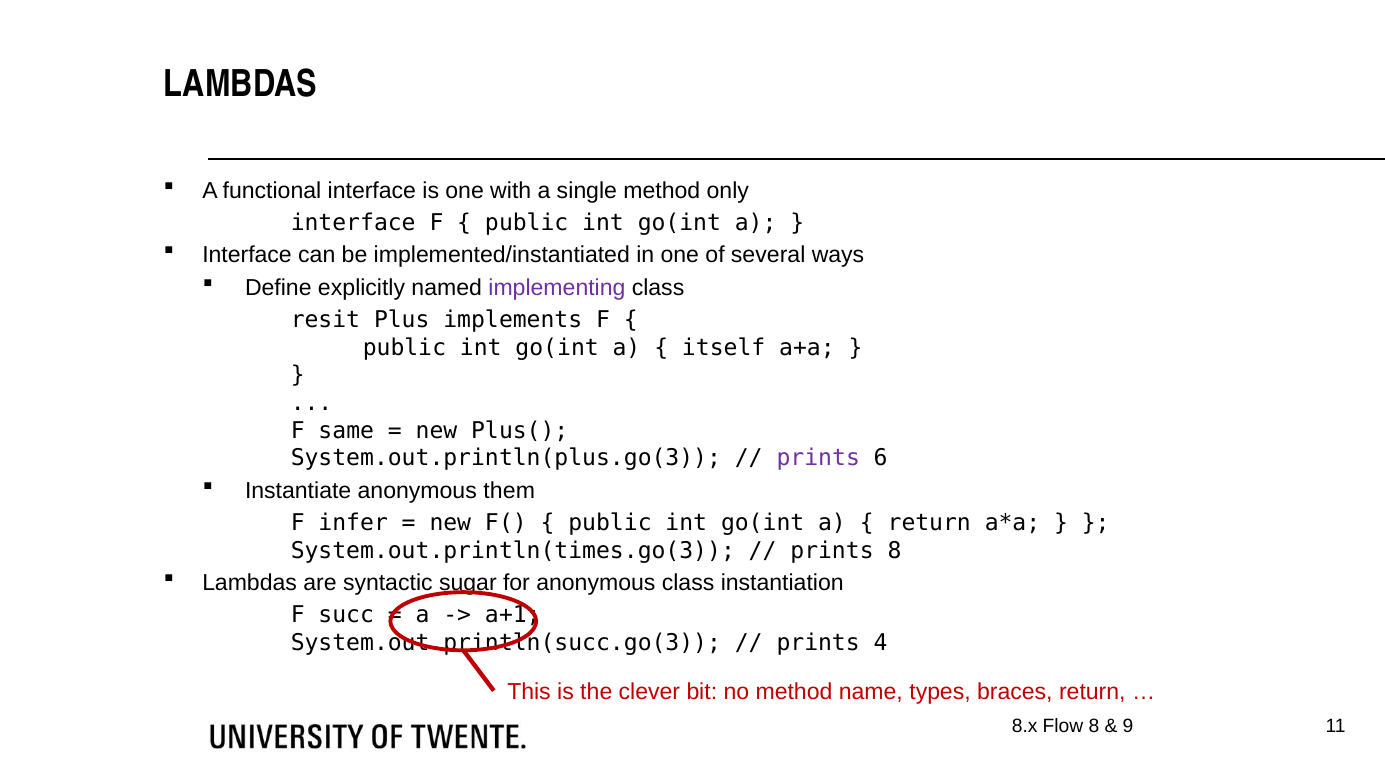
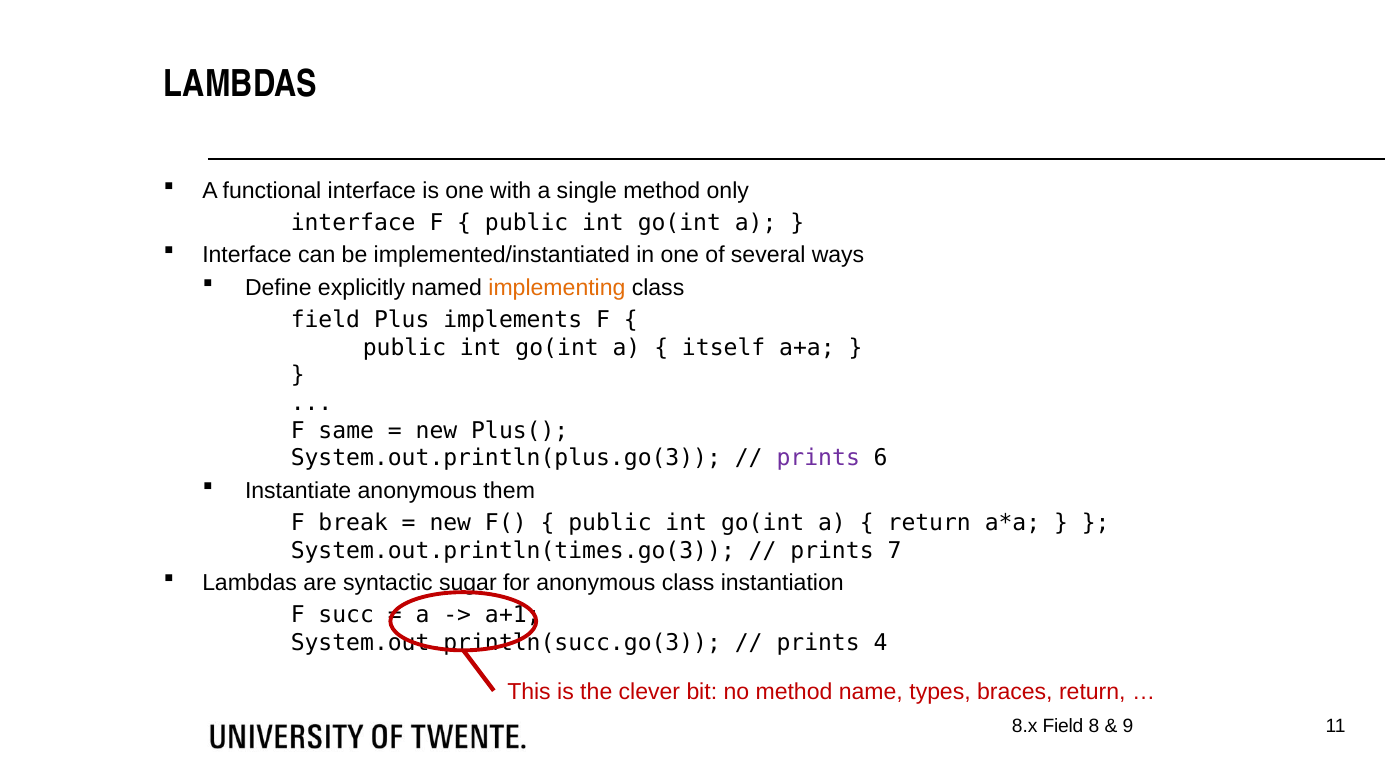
implementing colour: purple -> orange
resit at (325, 320): resit -> field
infer: infer -> break
prints 8: 8 -> 7
8.x Flow: Flow -> Field
